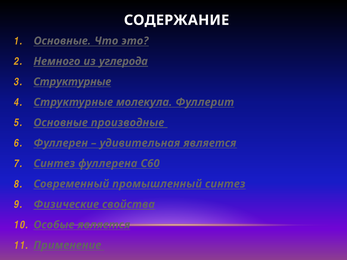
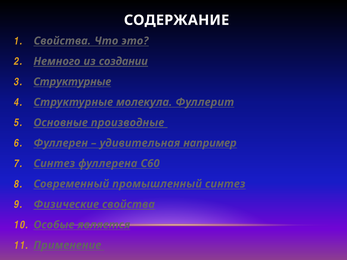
Основные at (62, 41): Основные -> Свойства
углерода: углерода -> создании
удивительная является: является -> например
